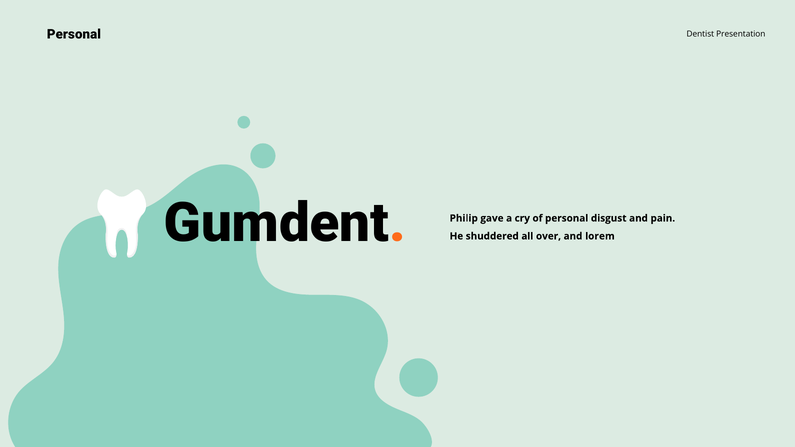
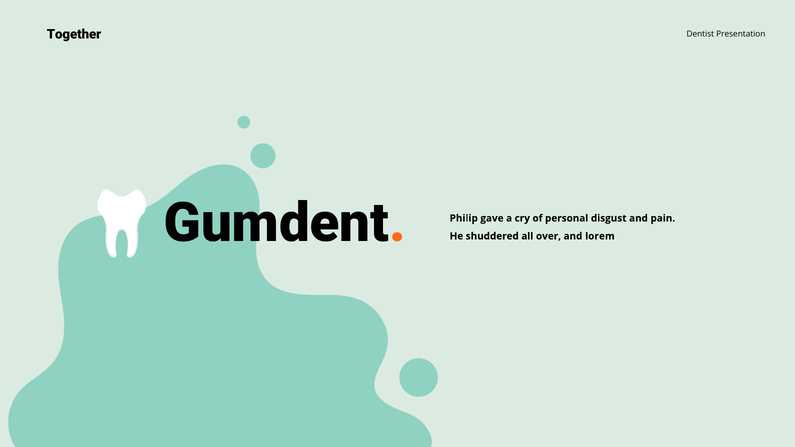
Personal at (74, 34): Personal -> Together
